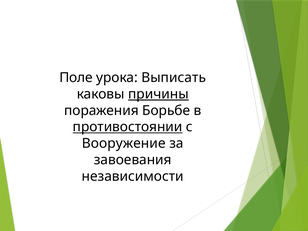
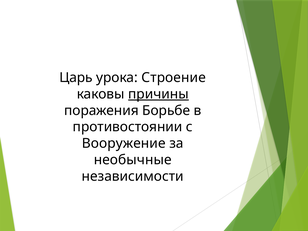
Поле: Поле -> Царь
Выписать: Выписать -> Строение
противостоянии underline: present -> none
завоевания: завоевания -> необычные
